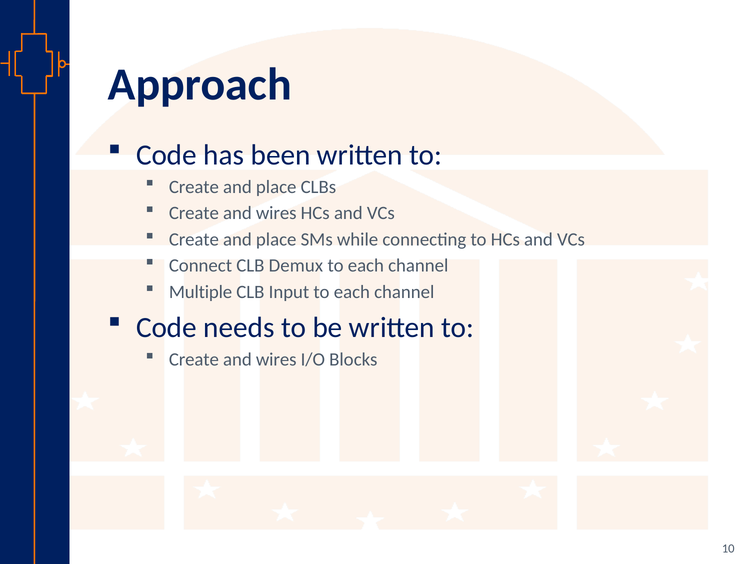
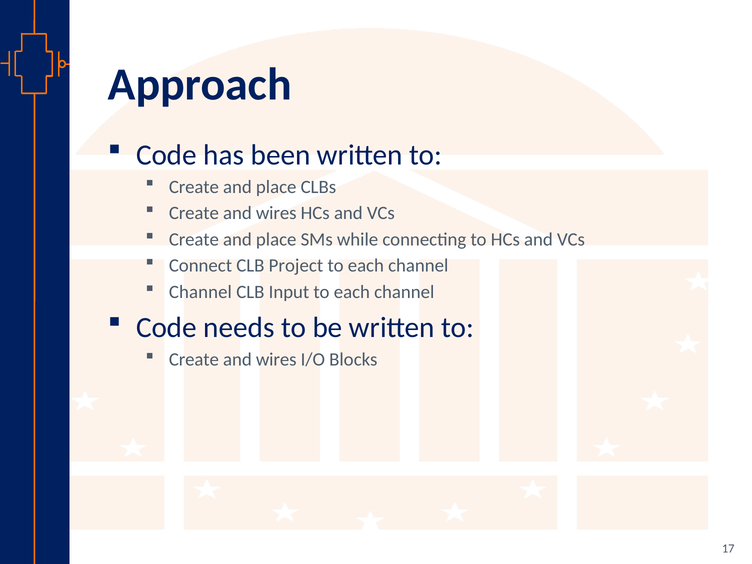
Demux: Demux -> Project
Multiple at (201, 292): Multiple -> Channel
10: 10 -> 17
